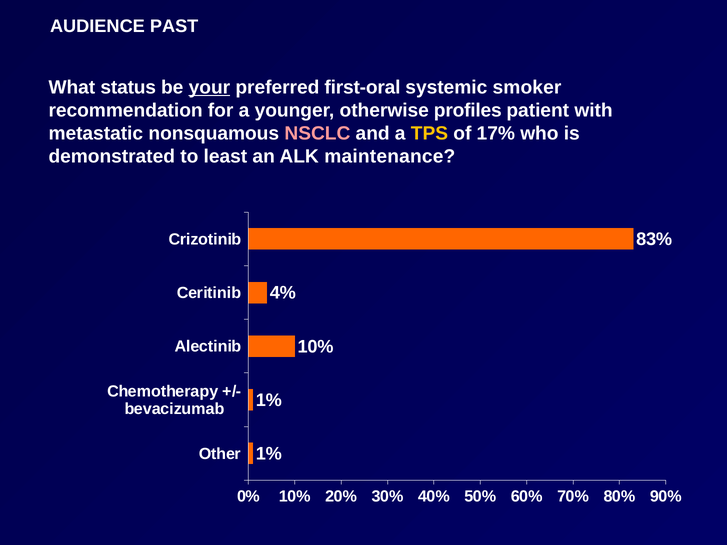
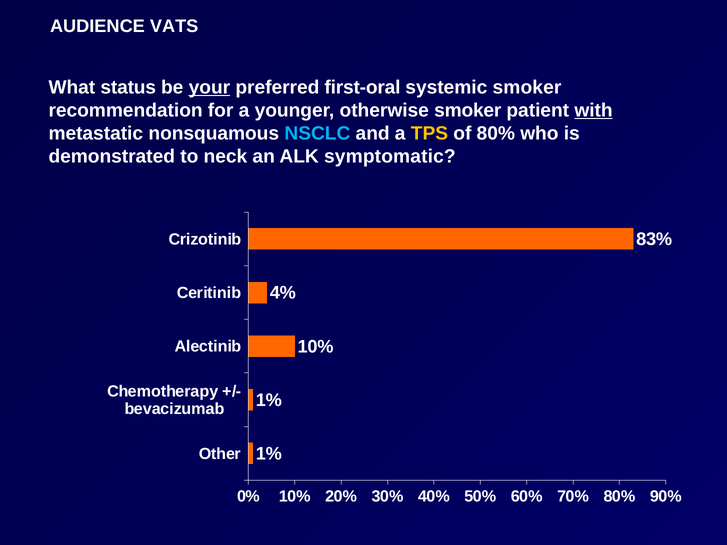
PAST: PAST -> VATS
otherwise profiles: profiles -> smoker
with underline: none -> present
NSCLC colour: pink -> light blue
of 17%: 17% -> 80%
least: least -> neck
maintenance: maintenance -> symptomatic
